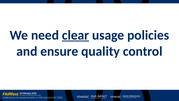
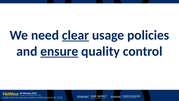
ensure underline: none -> present
